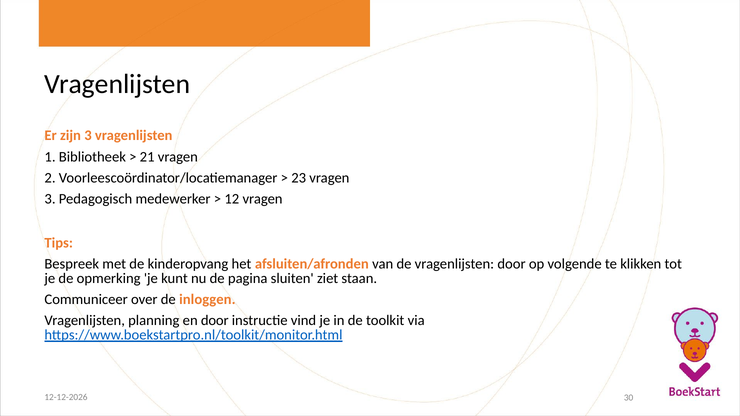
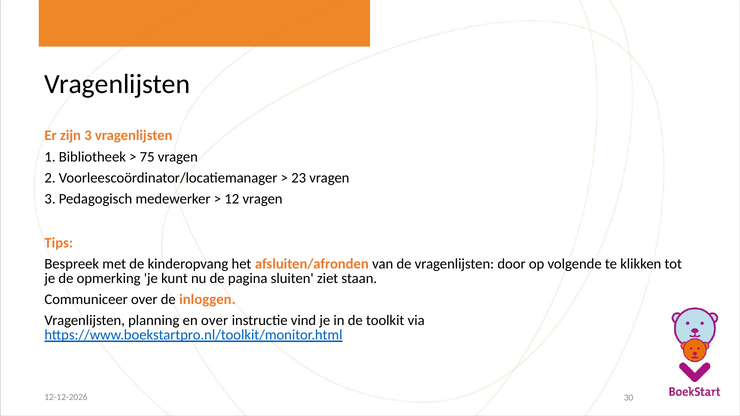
21: 21 -> 75
en door: door -> over
